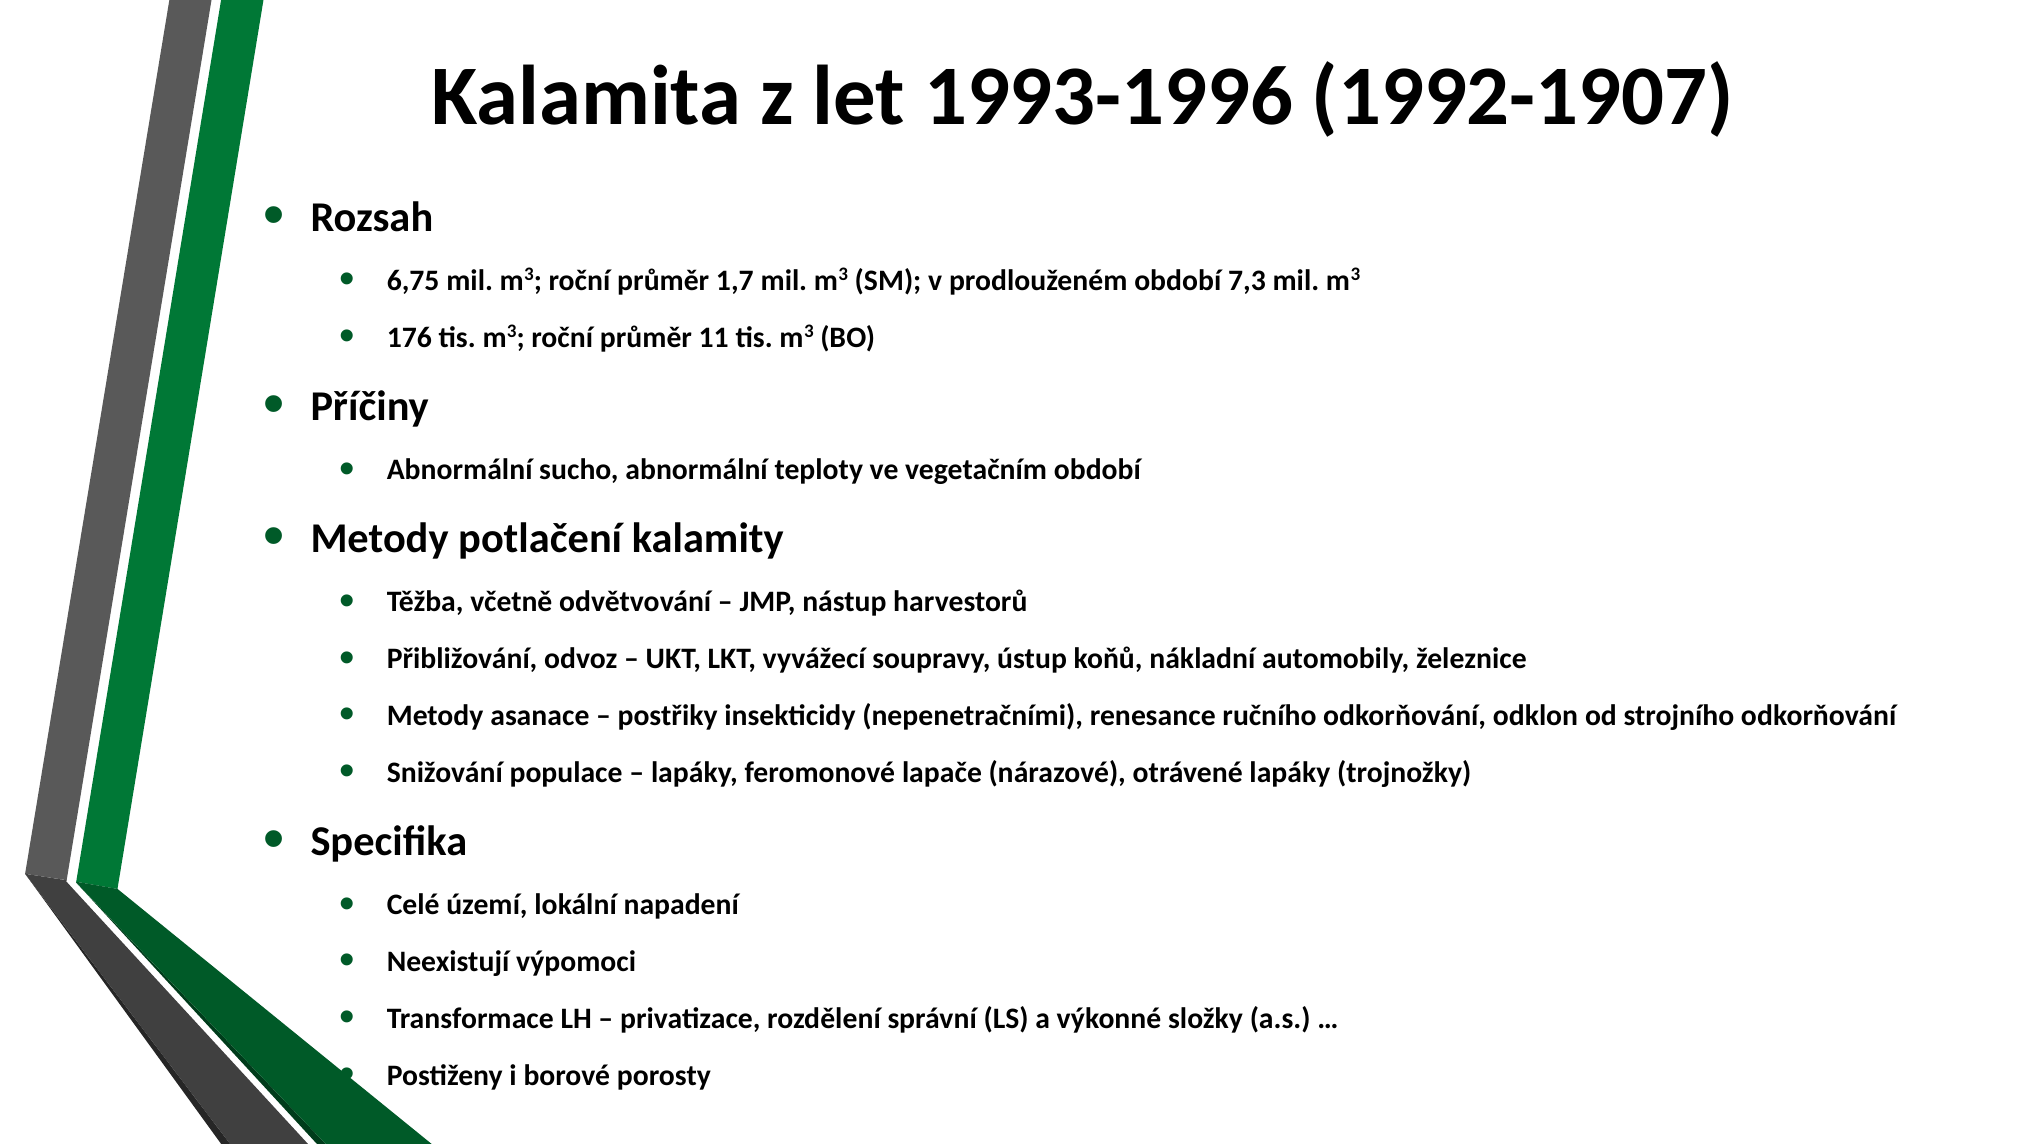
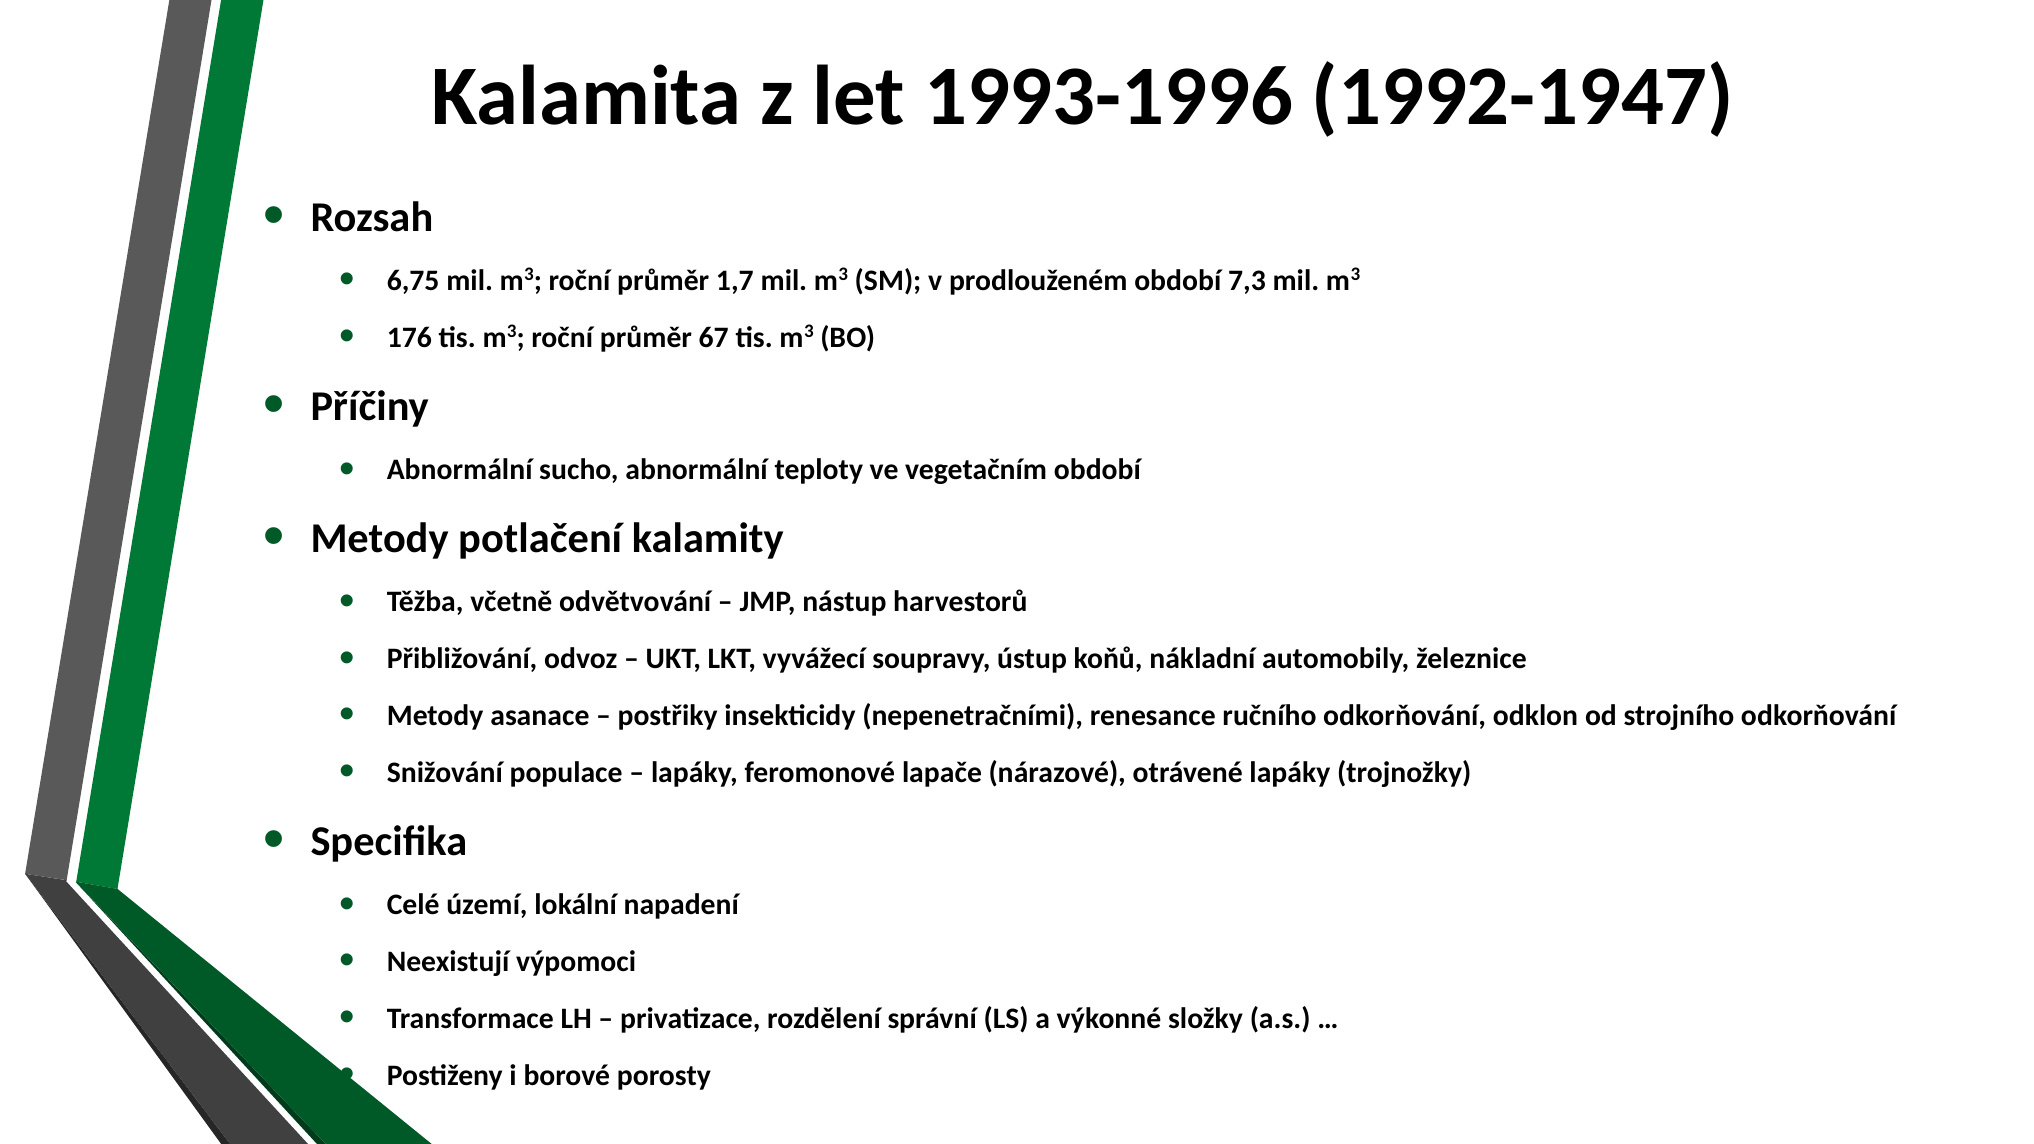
1992-1907: 1992-1907 -> 1992-1947
11: 11 -> 67
